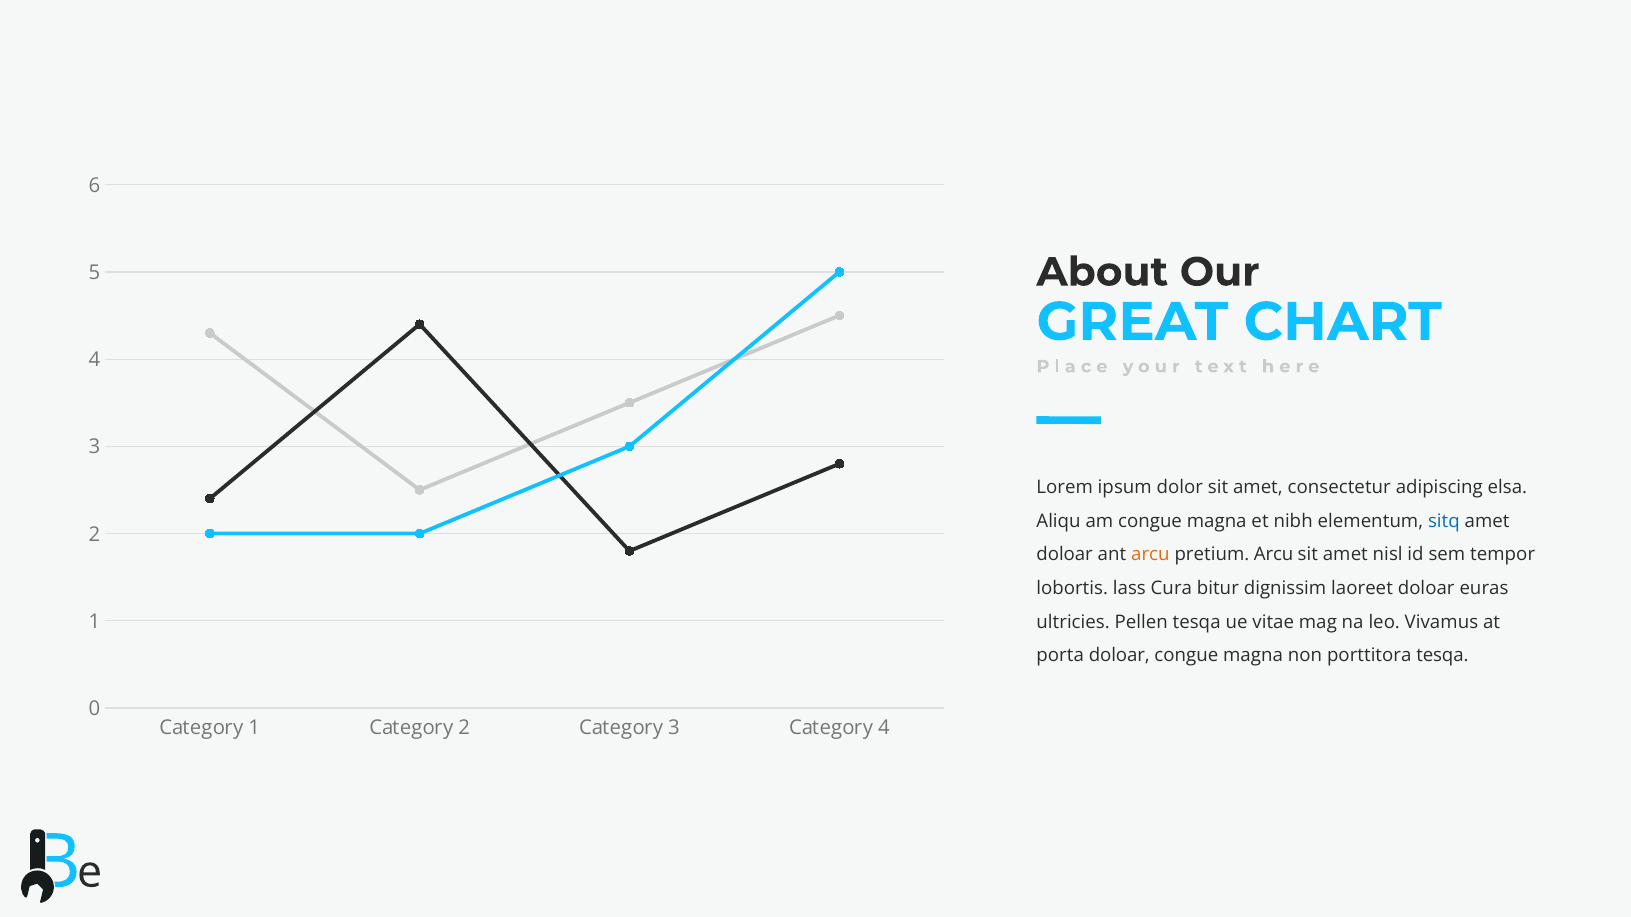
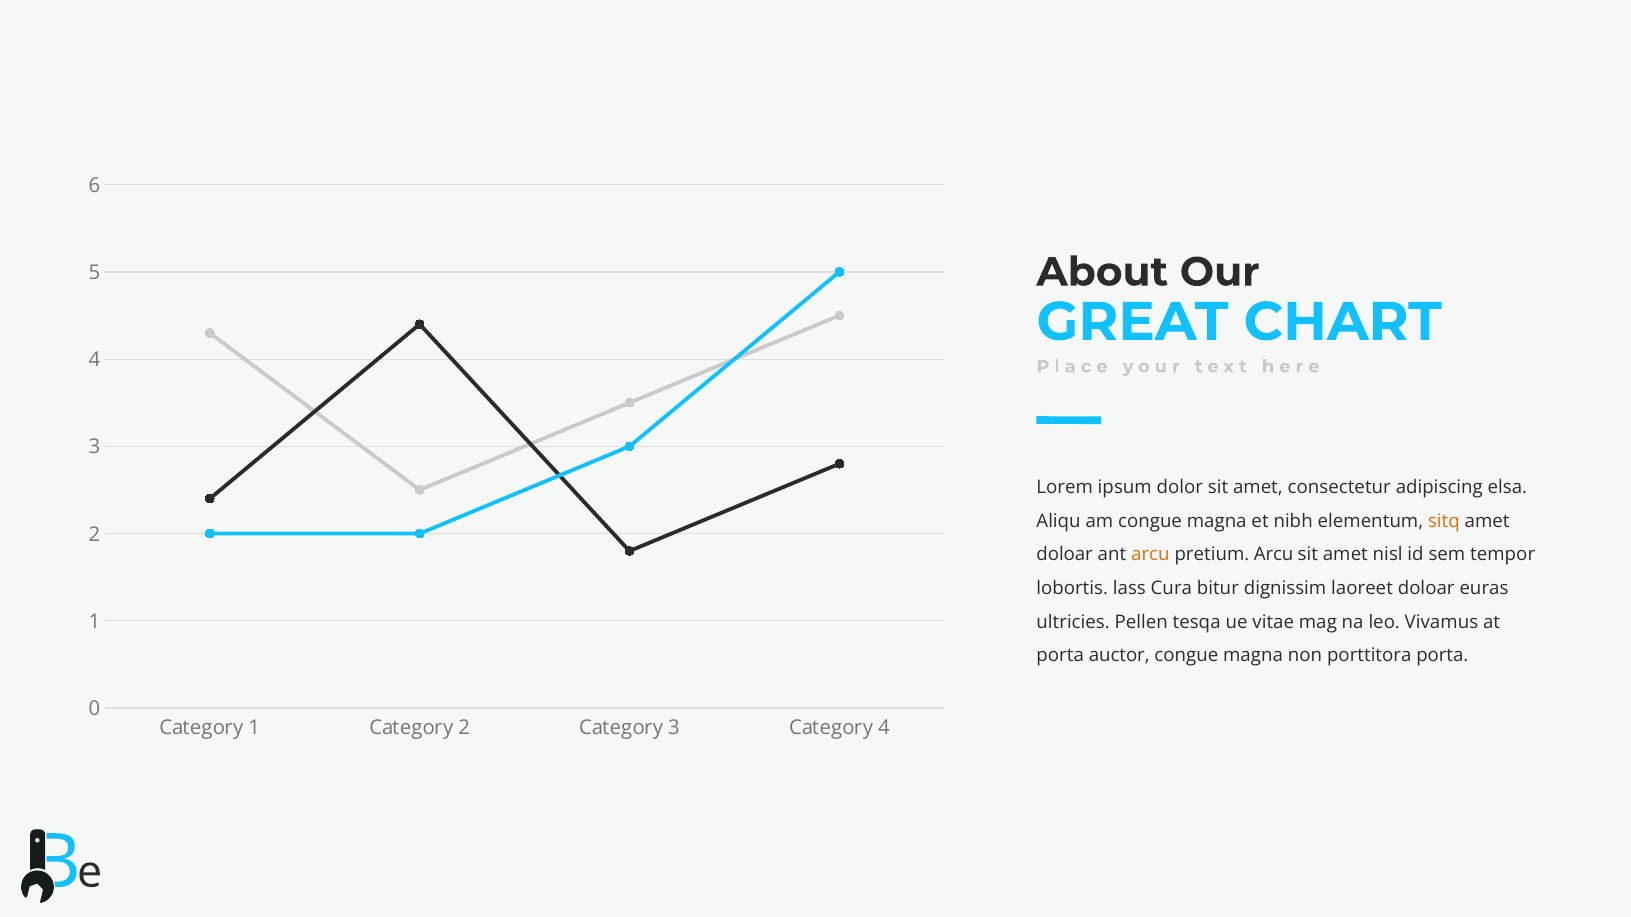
sitq colour: blue -> orange
porta doloar: doloar -> auctor
porttitora tesqa: tesqa -> porta
